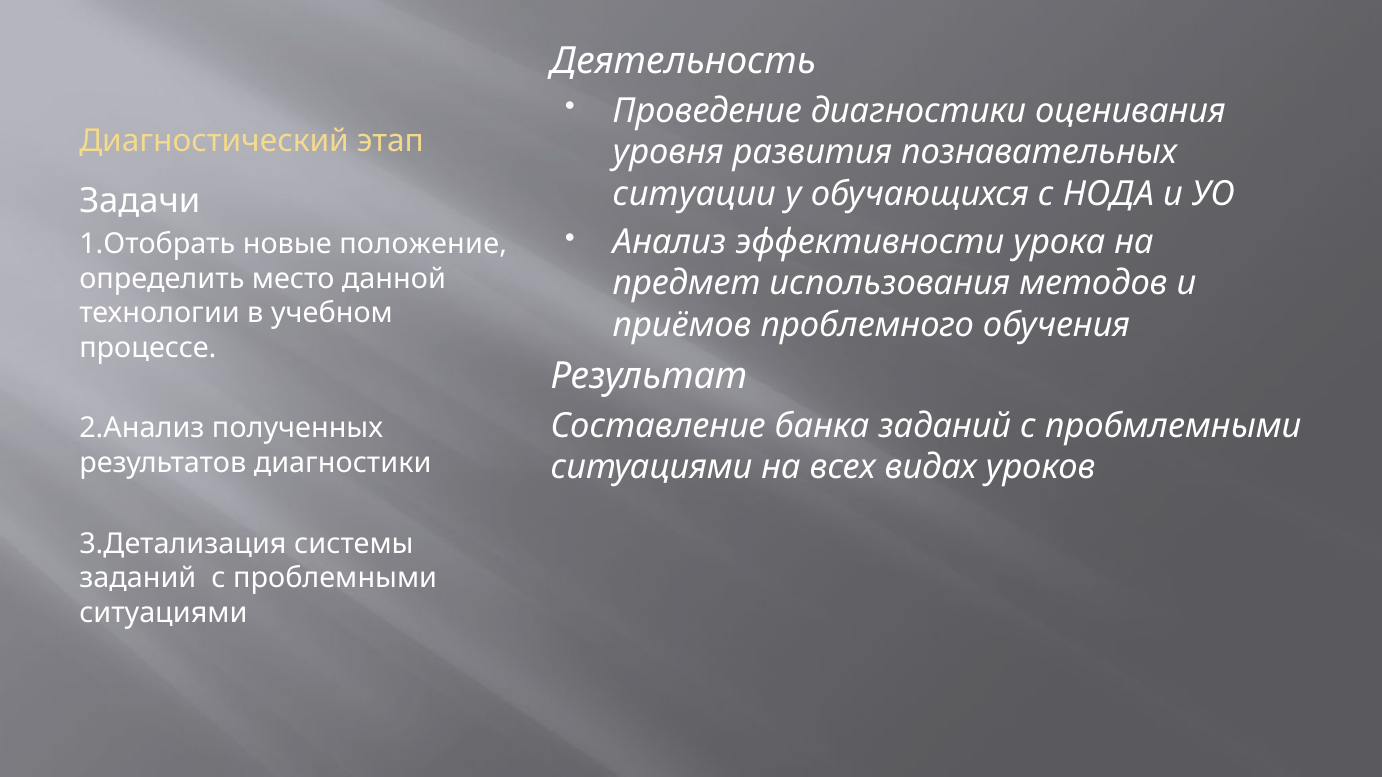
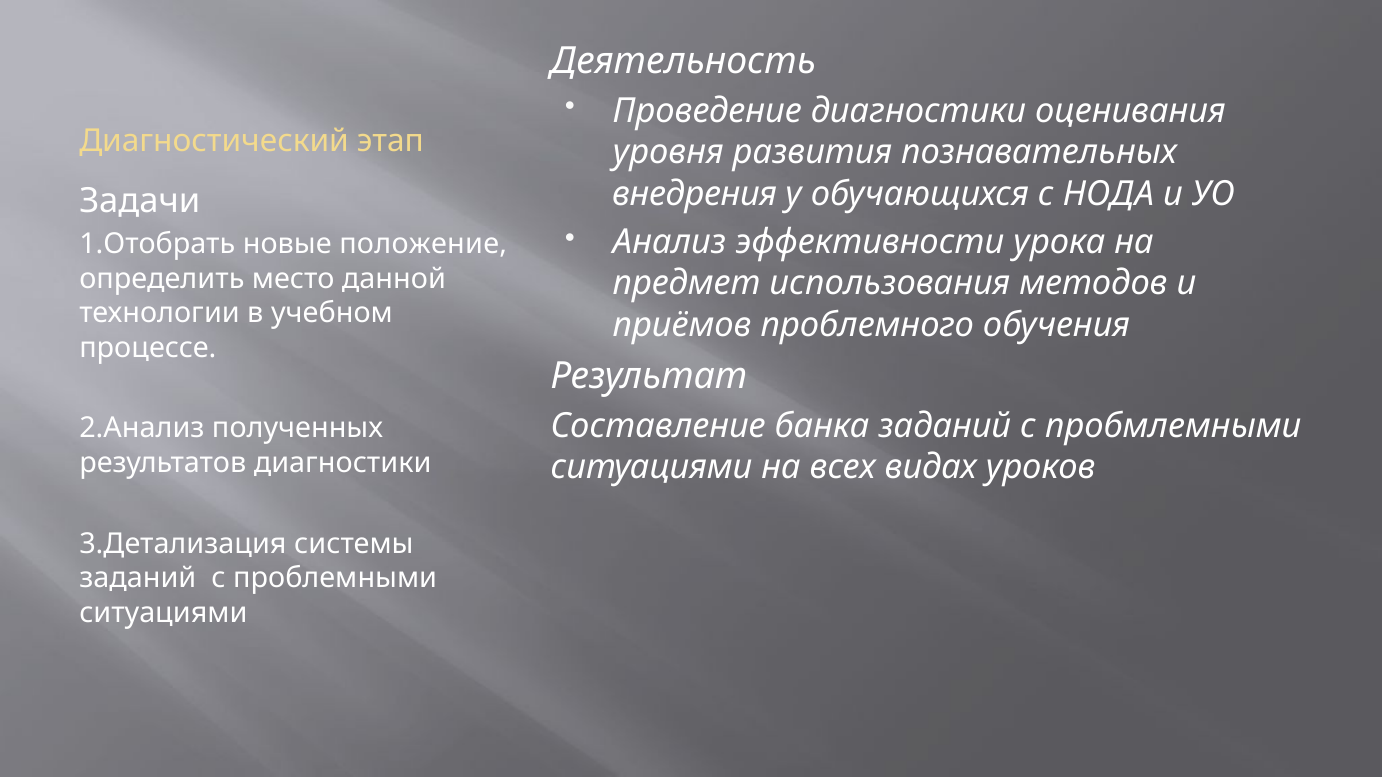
ситуации: ситуации -> внедрения
